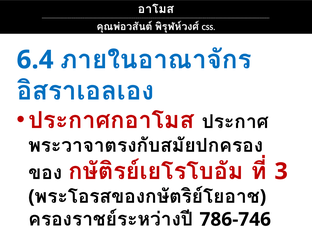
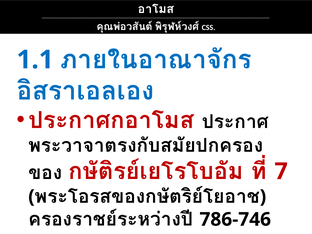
6.4: 6.4 -> 1.1
3: 3 -> 7
